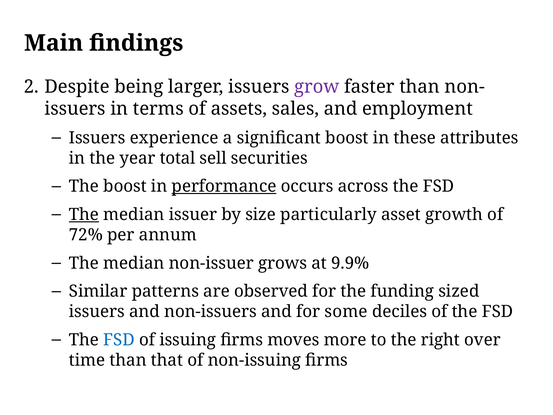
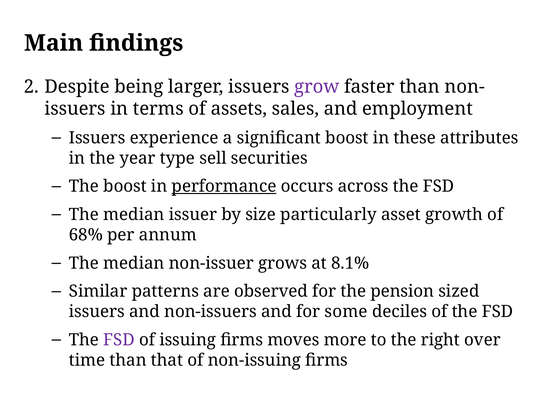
total: total -> type
The at (84, 215) underline: present -> none
72%: 72% -> 68%
9.9%: 9.9% -> 8.1%
funding: funding -> pension
FSD at (119, 340) colour: blue -> purple
